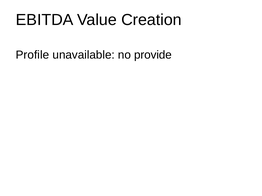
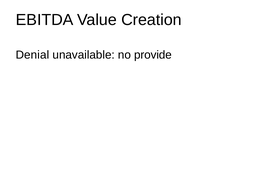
Profile: Profile -> Denial
